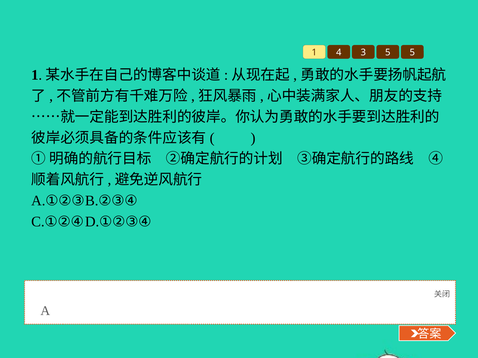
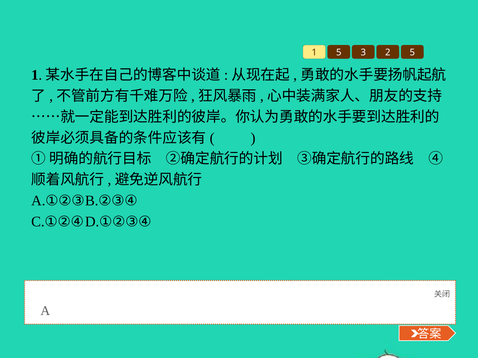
1 4: 4 -> 5
3 5: 5 -> 2
